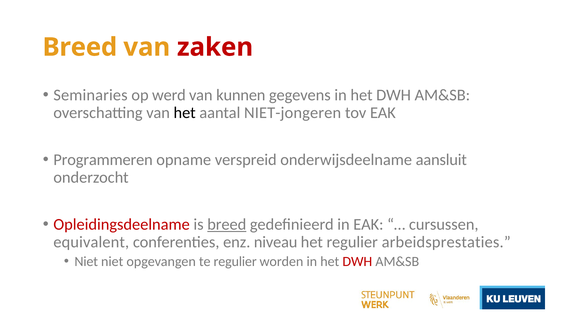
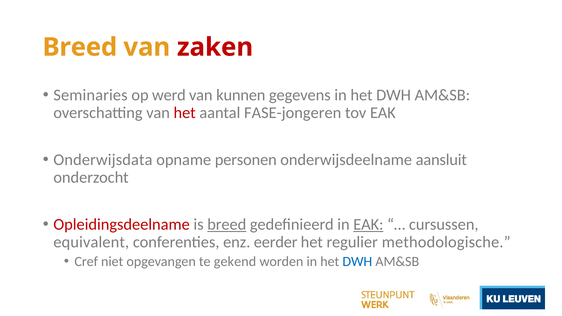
het at (185, 113) colour: black -> red
NIET-jongeren: NIET-jongeren -> FASE-jongeren
Programmeren: Programmeren -> Onderwijsdata
verspreid: verspreid -> personen
EAK at (368, 224) underline: none -> present
niveau: niveau -> eerder
arbeidsprestaties: arbeidsprestaties -> methodologische
Niet at (86, 261): Niet -> Cref
te regulier: regulier -> gekend
DWH at (357, 261) colour: red -> blue
